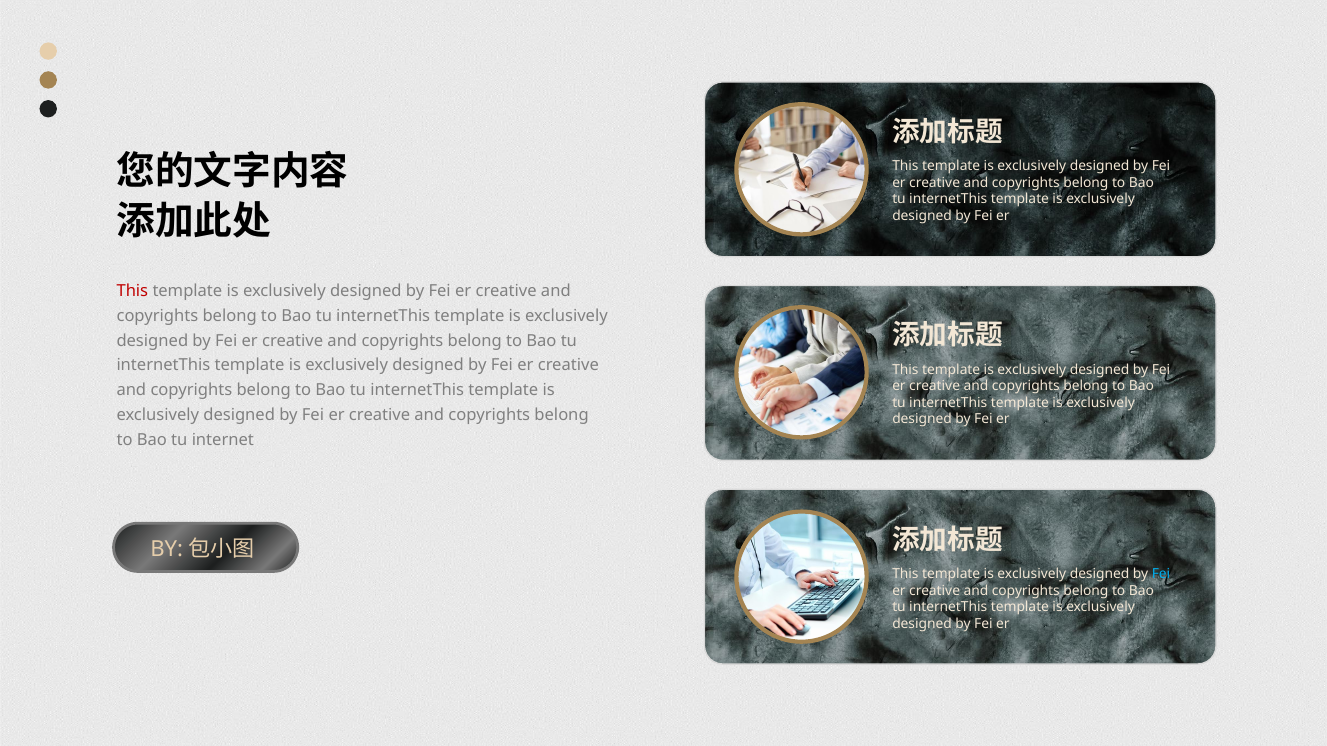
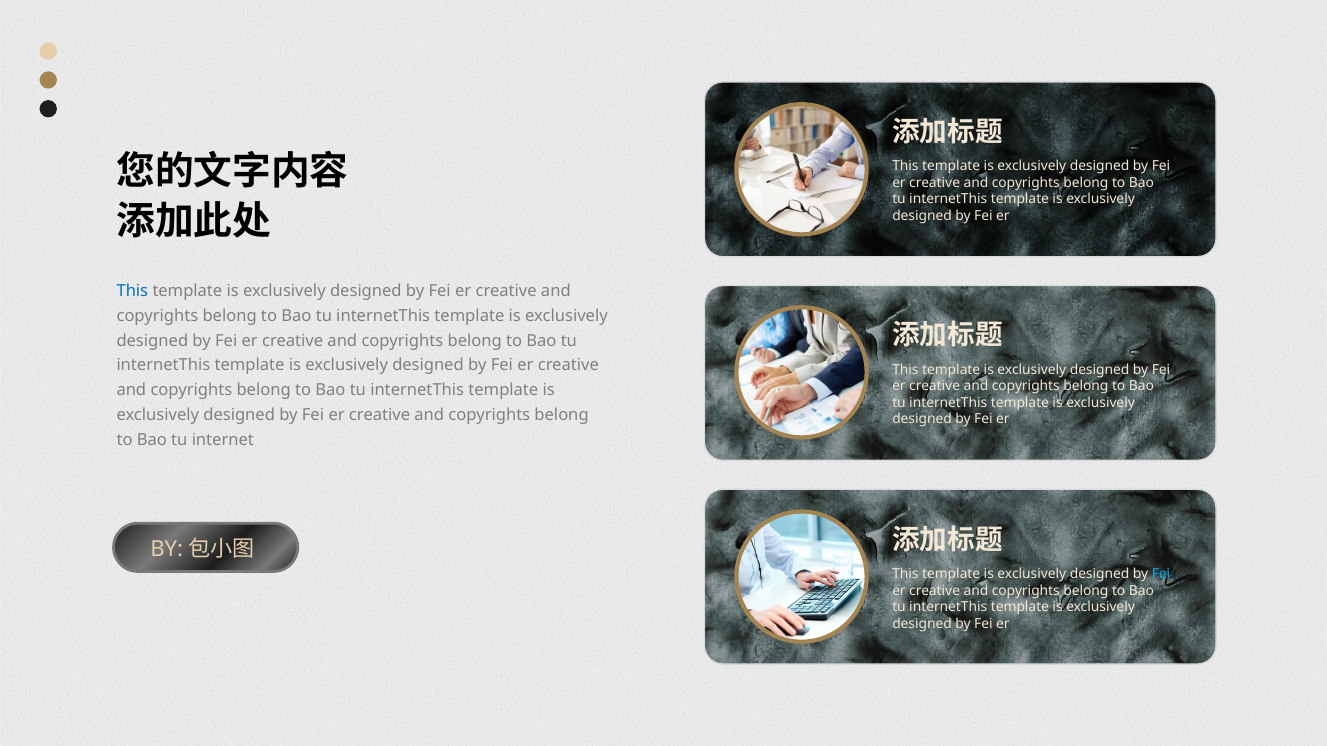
This at (132, 291) colour: red -> blue
